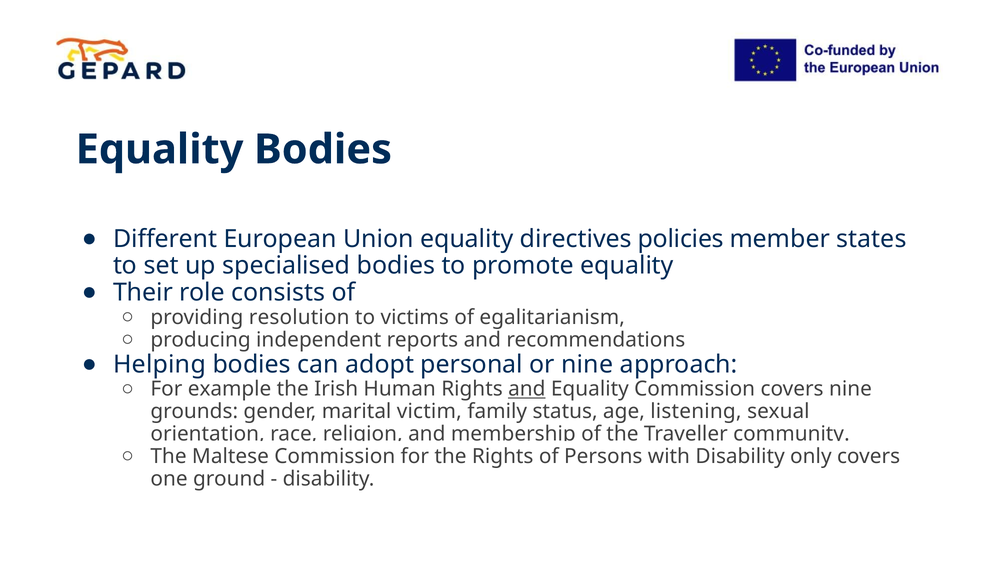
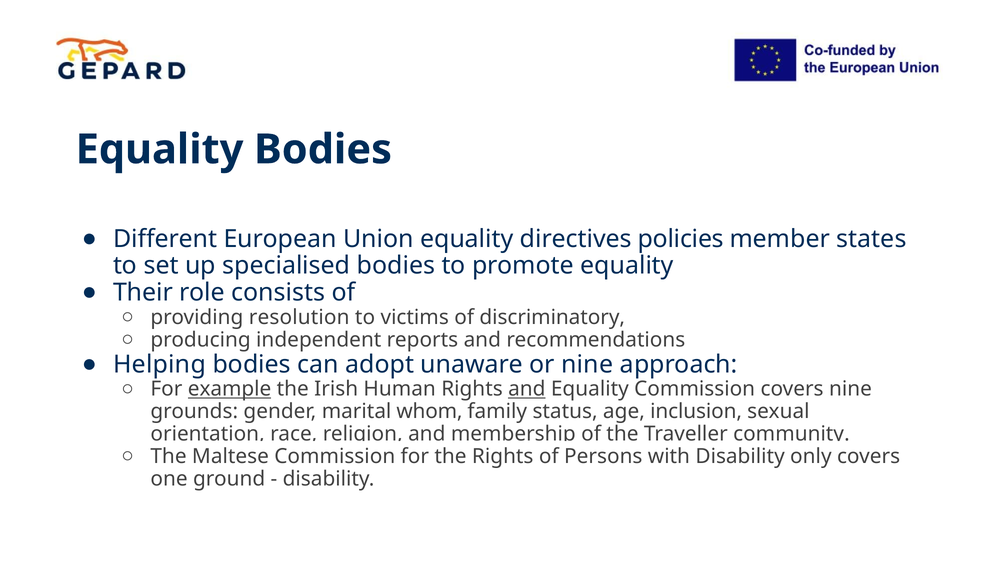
egalitarianism: egalitarianism -> discriminatory
personal: personal -> unaware
example underline: none -> present
victim: victim -> whom
listening: listening -> inclusion
